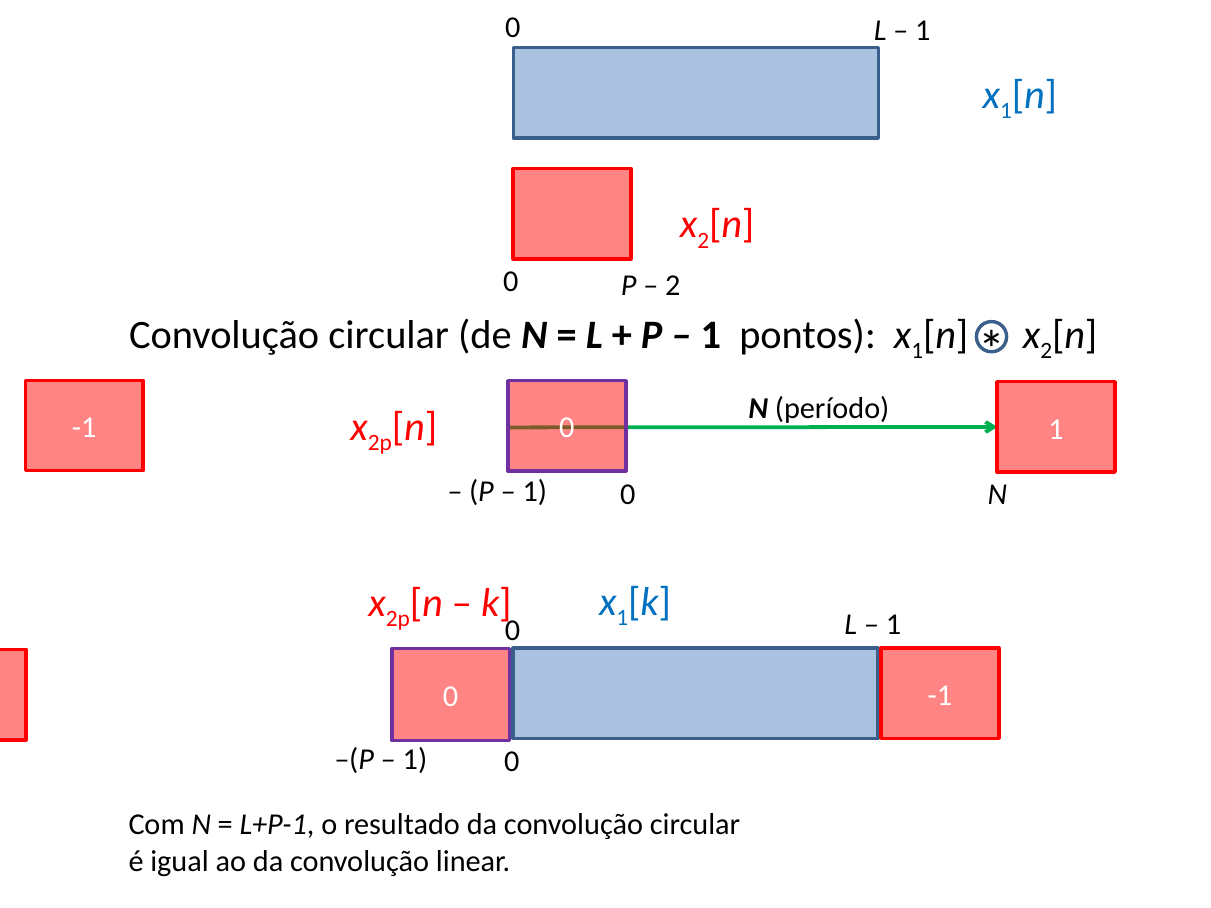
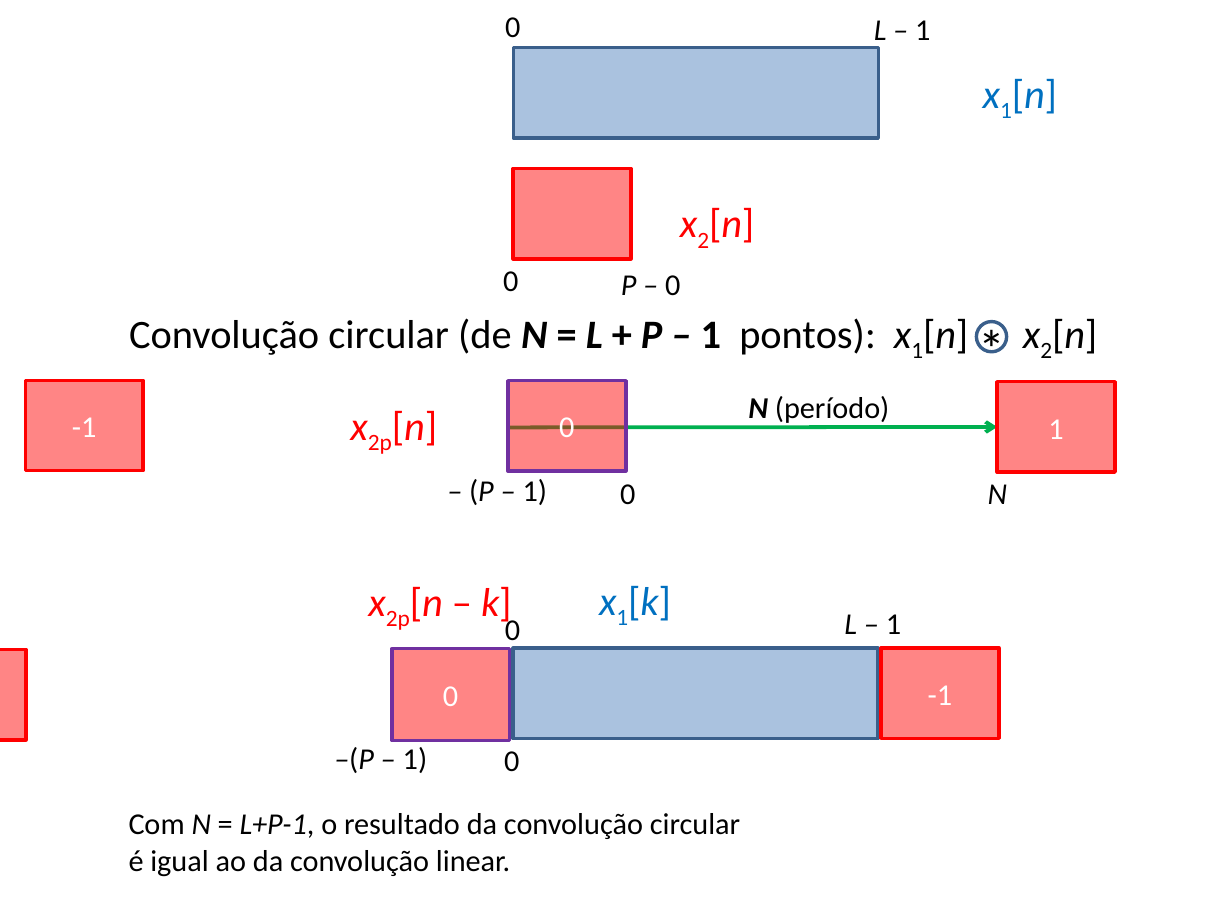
2 at (673, 285): 2 -> 0
